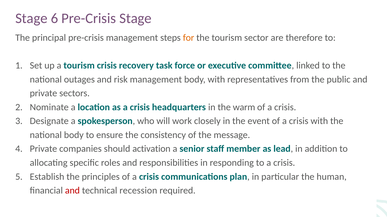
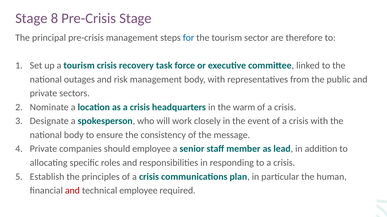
6: 6 -> 8
for colour: orange -> blue
should activation: activation -> employee
technical recession: recession -> employee
